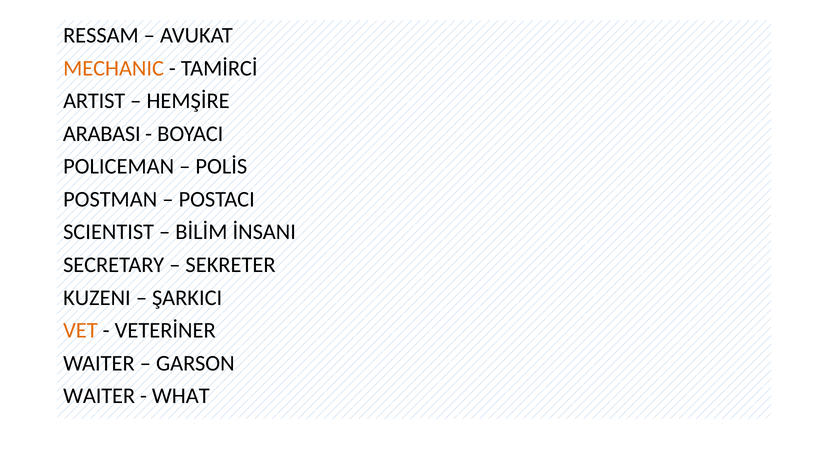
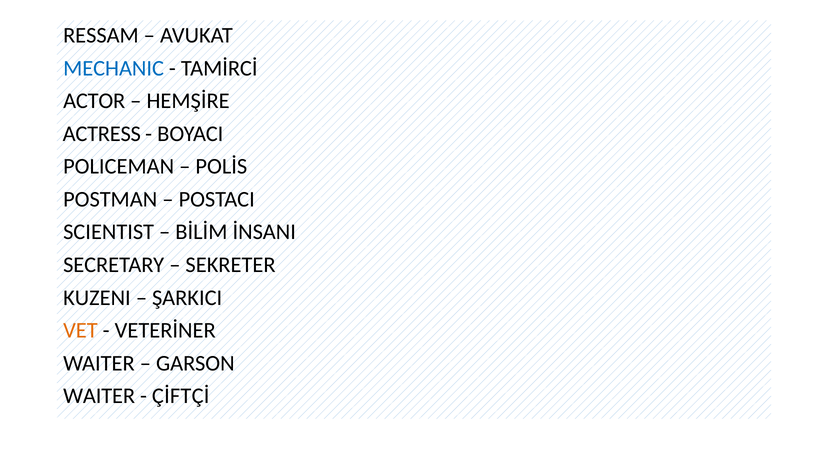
MECHANIC colour: orange -> blue
ARTIST: ARTIST -> ACTOR
ARABASI: ARABASI -> ACTRESS
WHAT: WHAT -> ÇİFTÇİ
